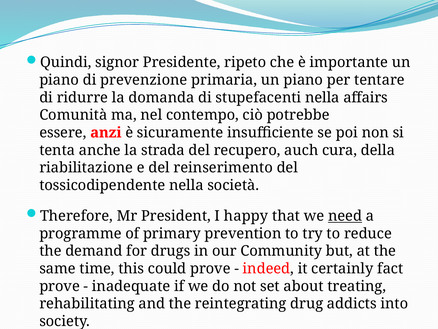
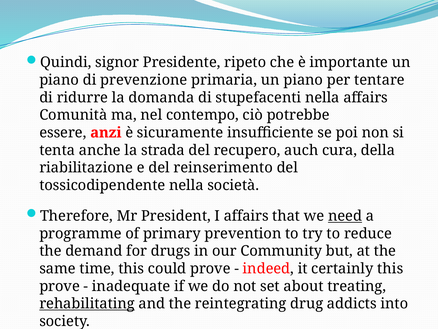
I happy: happy -> affairs
certainly fact: fact -> this
rehabilitating underline: none -> present
